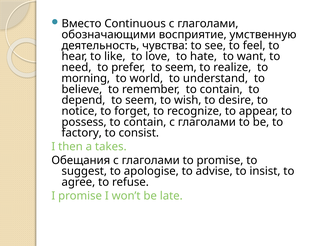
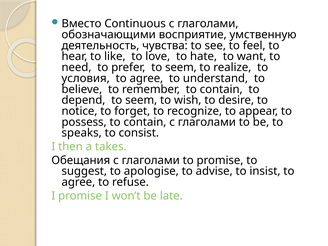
morning: morning -> условия
world at (146, 78): world -> agree
factory: factory -> speaks
